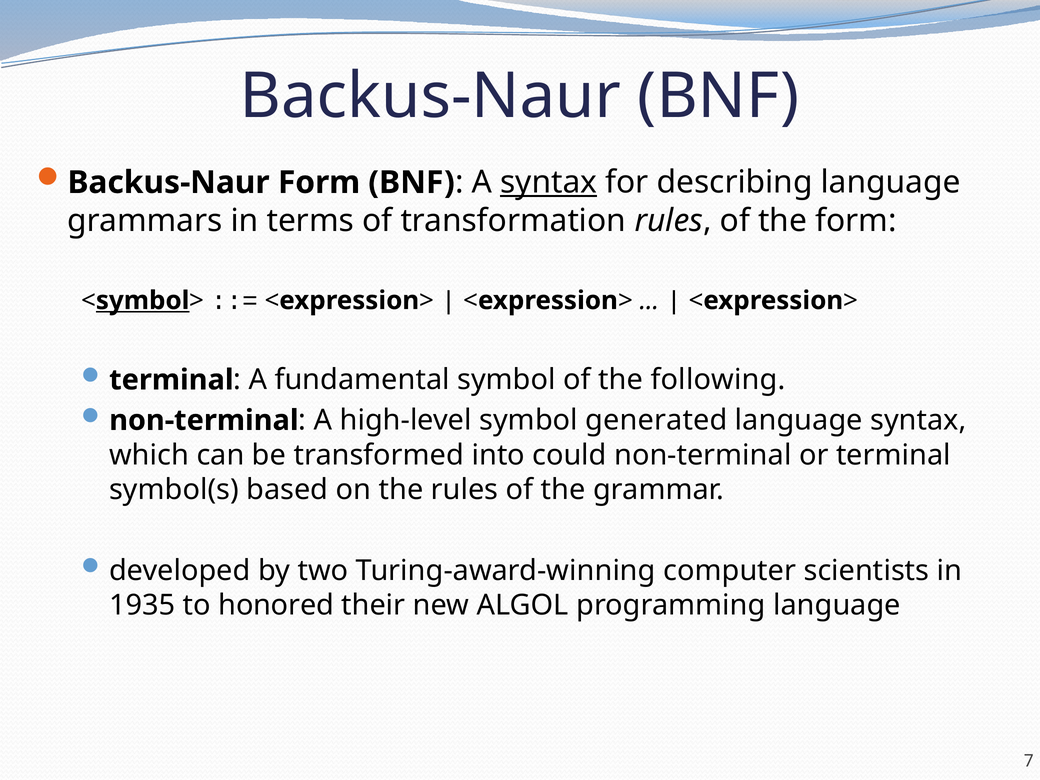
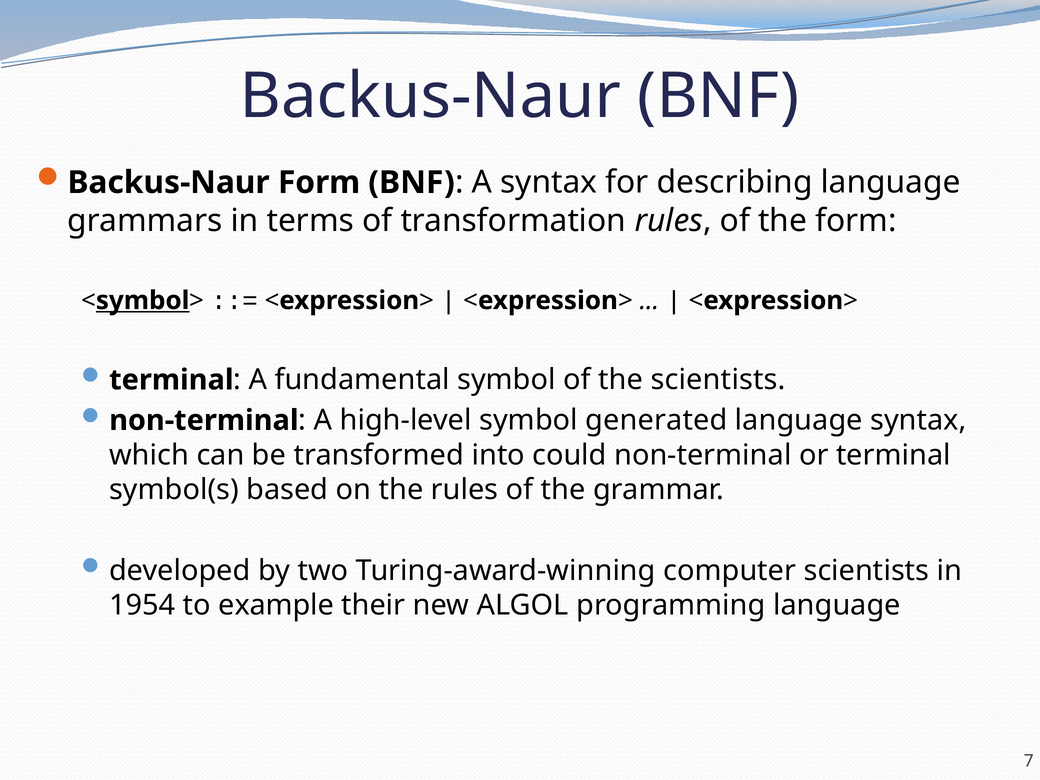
syntax at (549, 182) underline: present -> none
the following: following -> scientists
1935: 1935 -> 1954
honored: honored -> example
